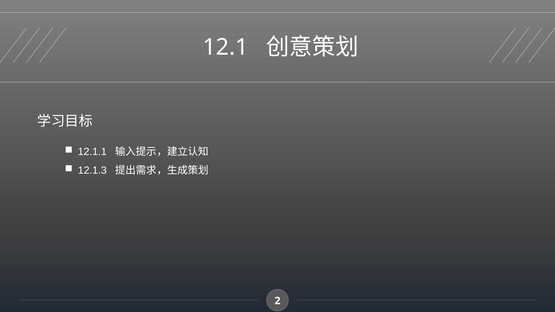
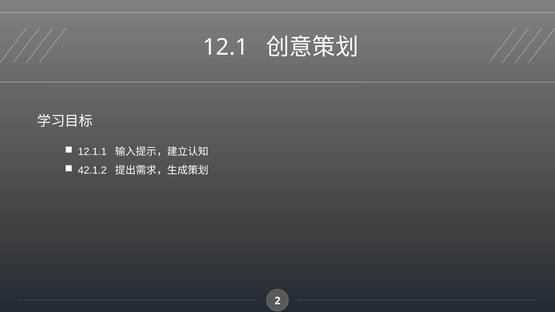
12.1.3: 12.1.3 -> 42.1.2
